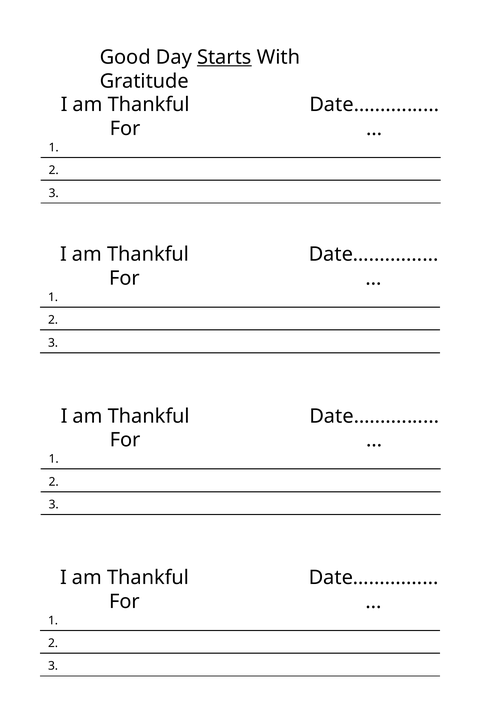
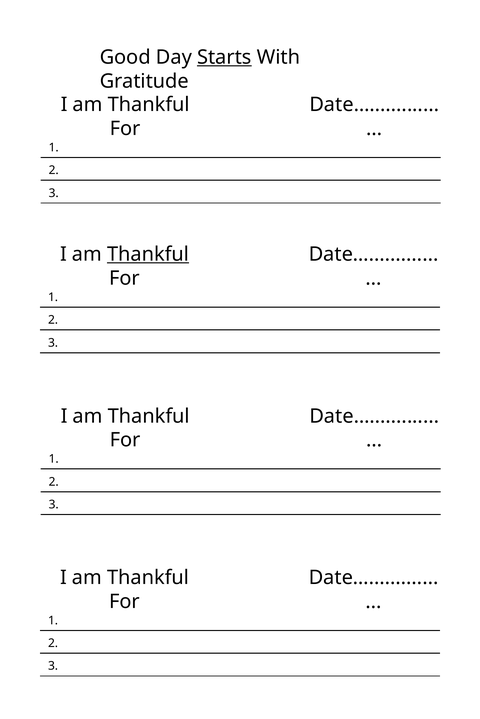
Thankful at (148, 255) underline: none -> present
